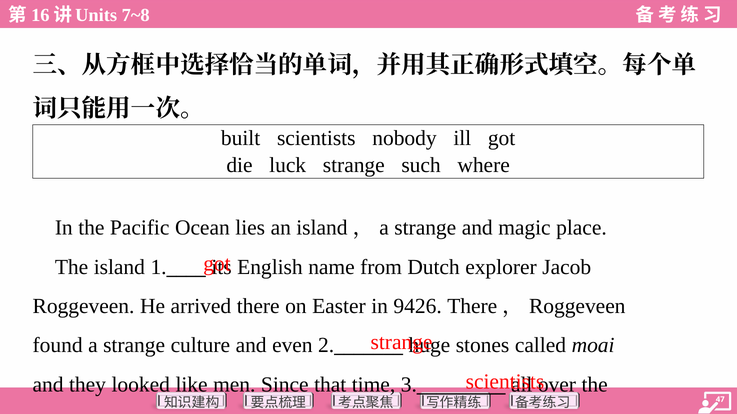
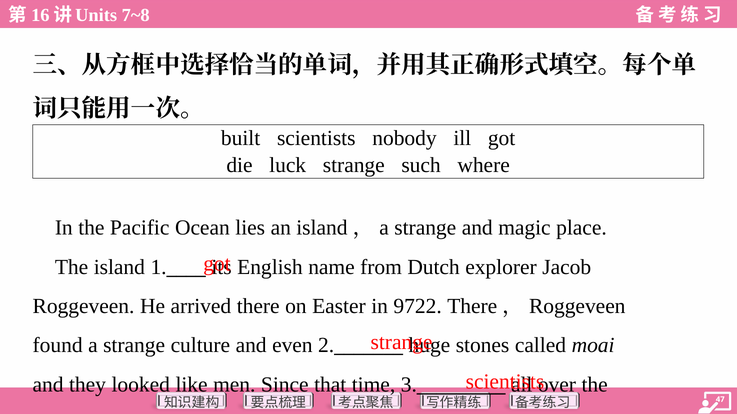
9426: 9426 -> 9722
